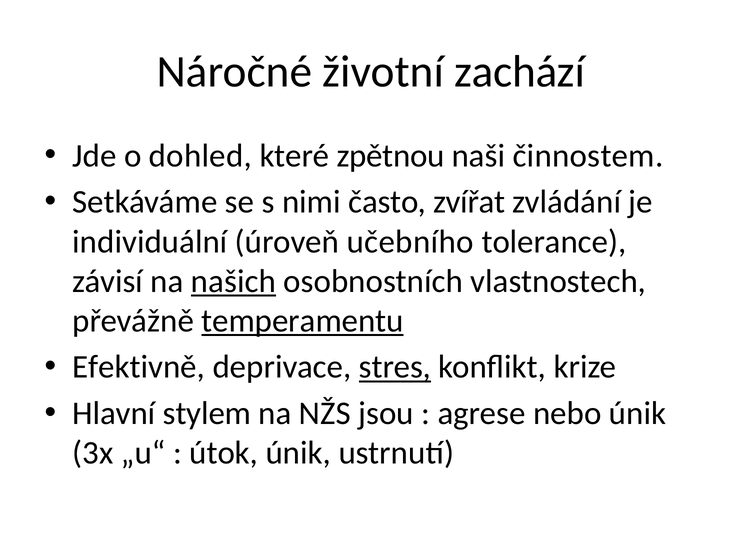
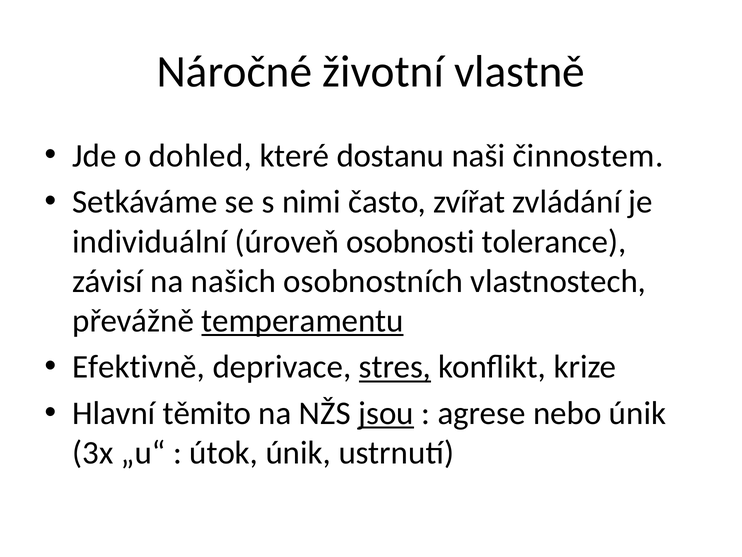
zachází: zachází -> vlastně
zpětnou: zpětnou -> dostanu
učebního: učebního -> osobnosti
našich underline: present -> none
stylem: stylem -> těmito
jsou underline: none -> present
